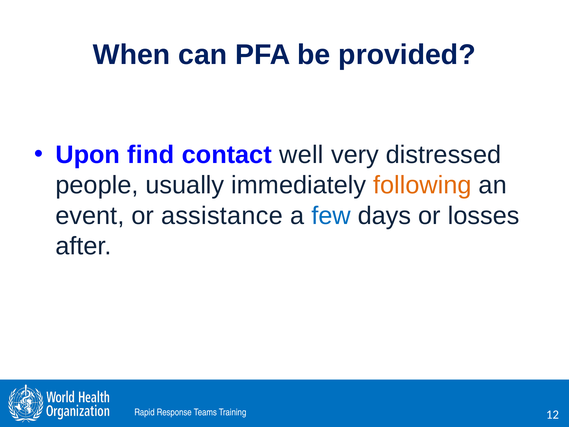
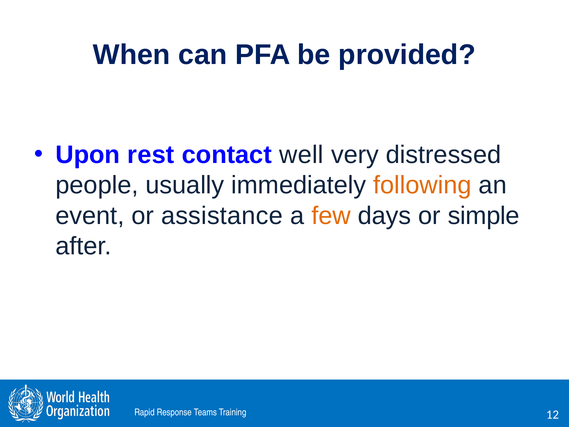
find: find -> rest
few colour: blue -> orange
losses: losses -> simple
